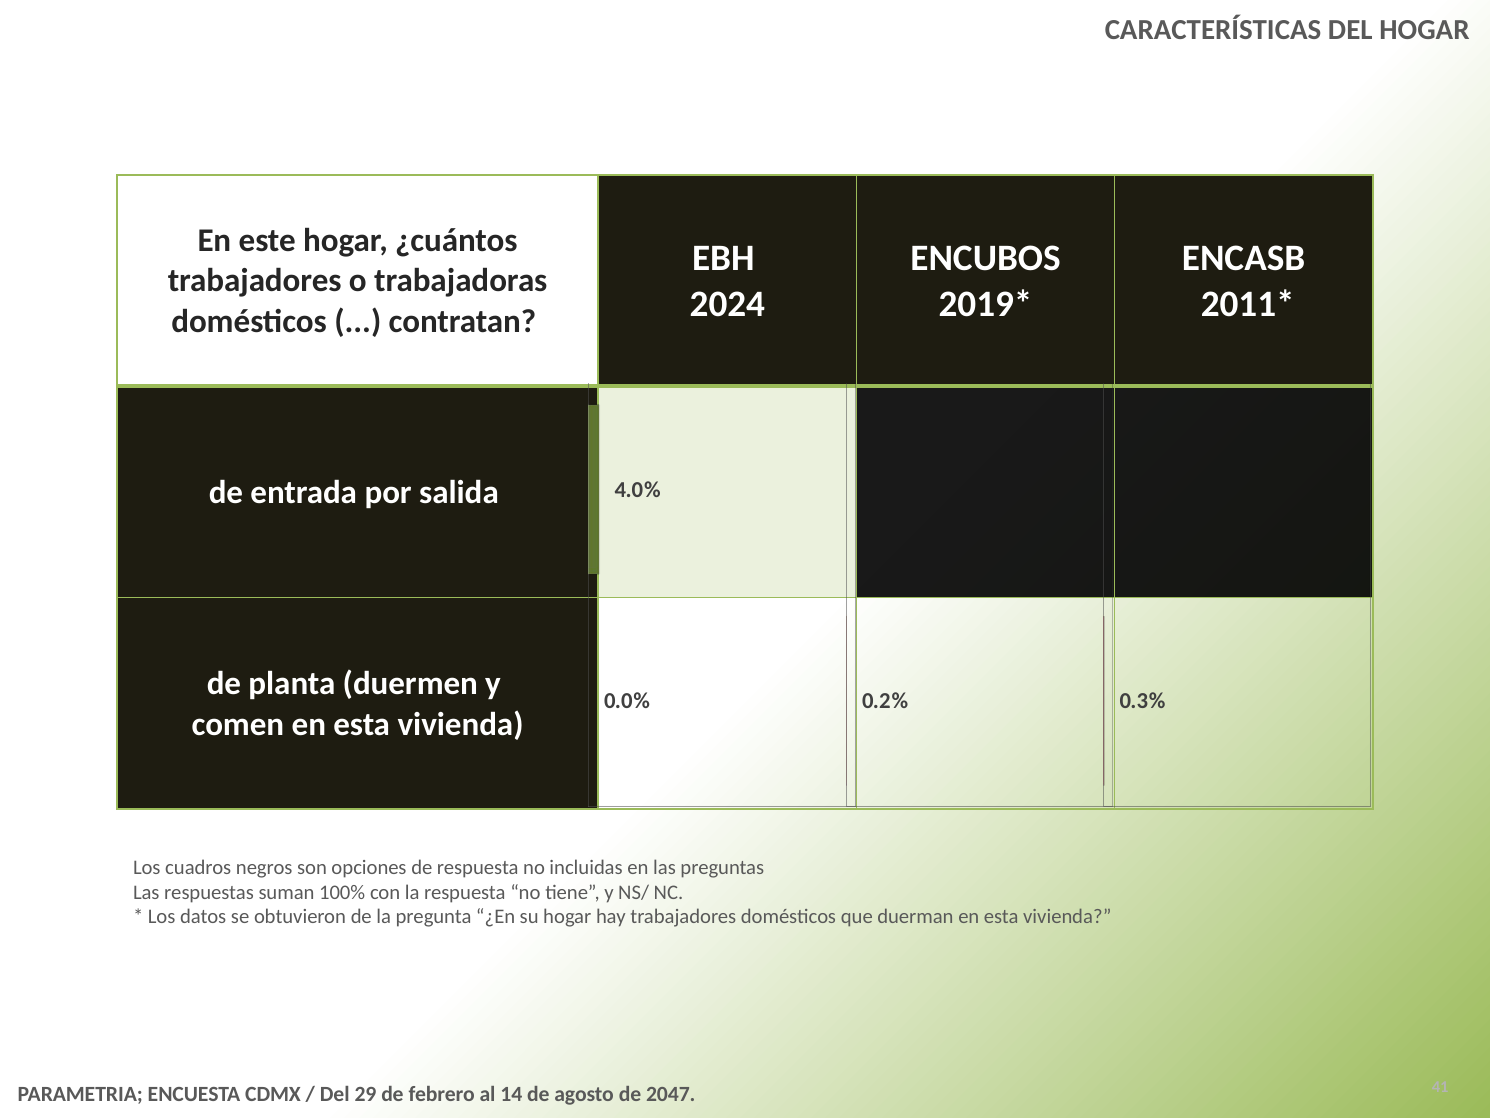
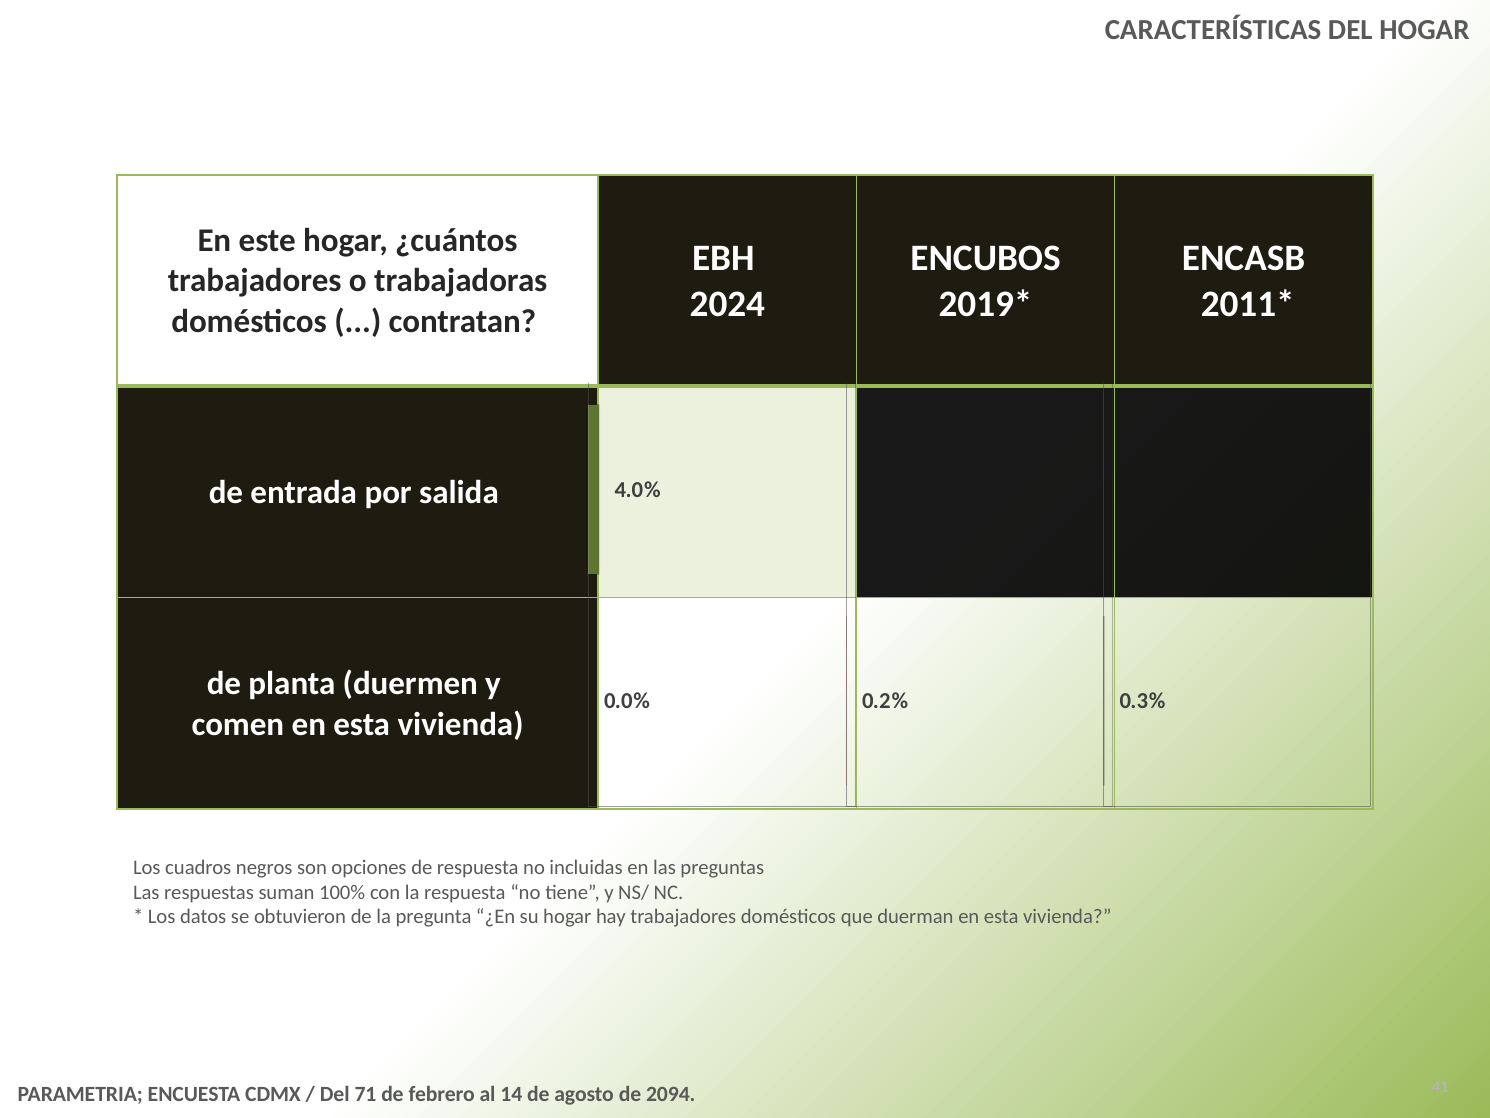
29: 29 -> 71
2047: 2047 -> 2094
